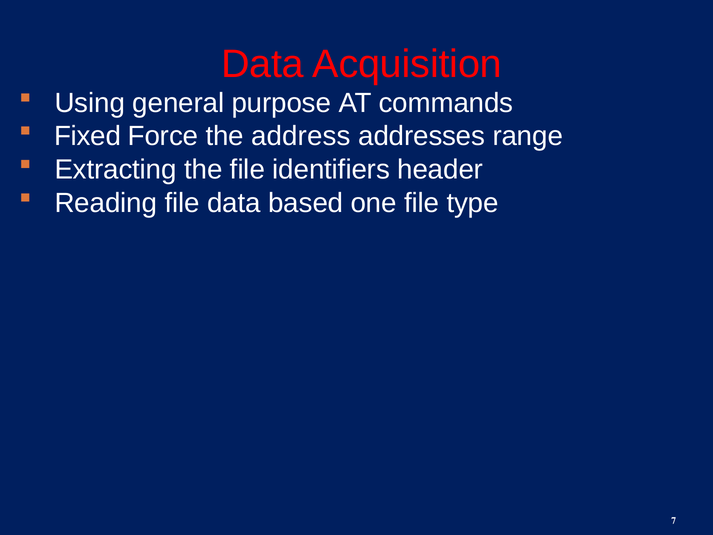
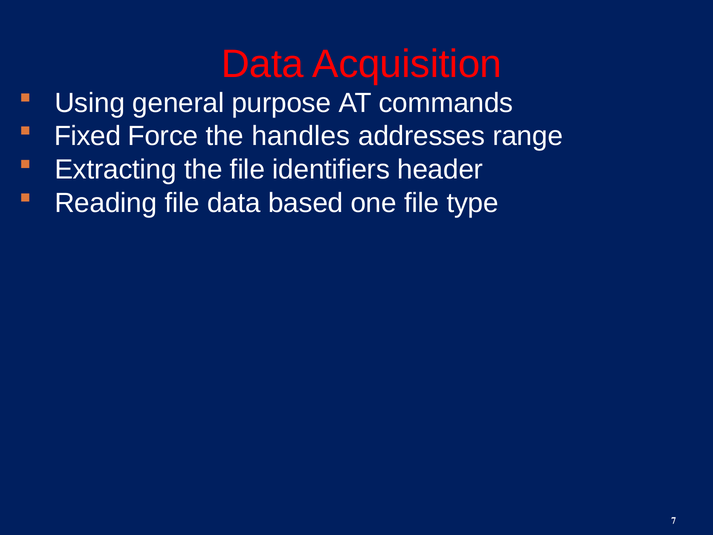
address: address -> handles
